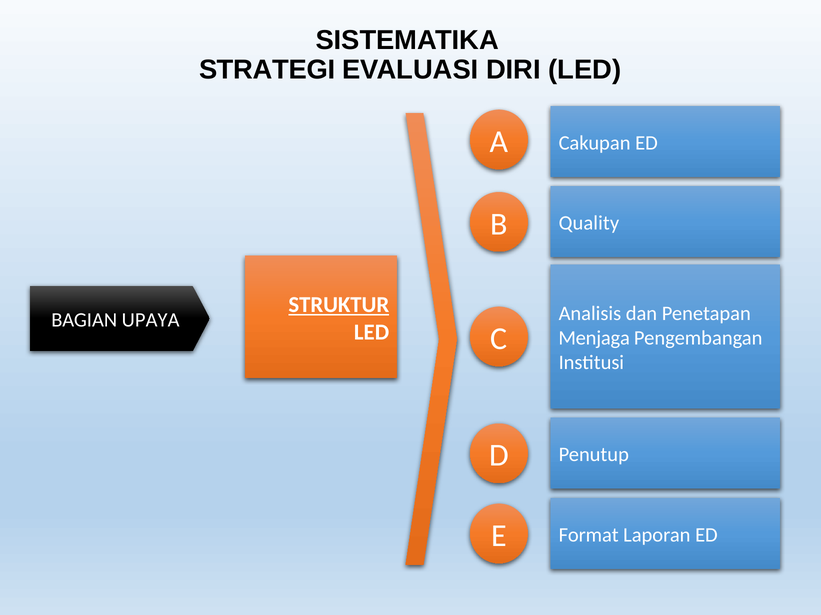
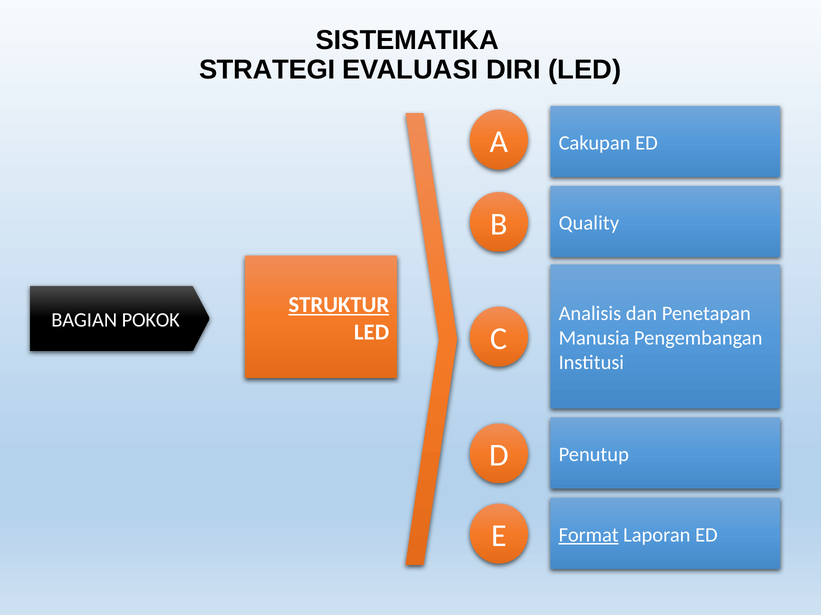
UPAYA: UPAYA -> POKOK
Menjaga: Menjaga -> Manusia
Format underline: none -> present
